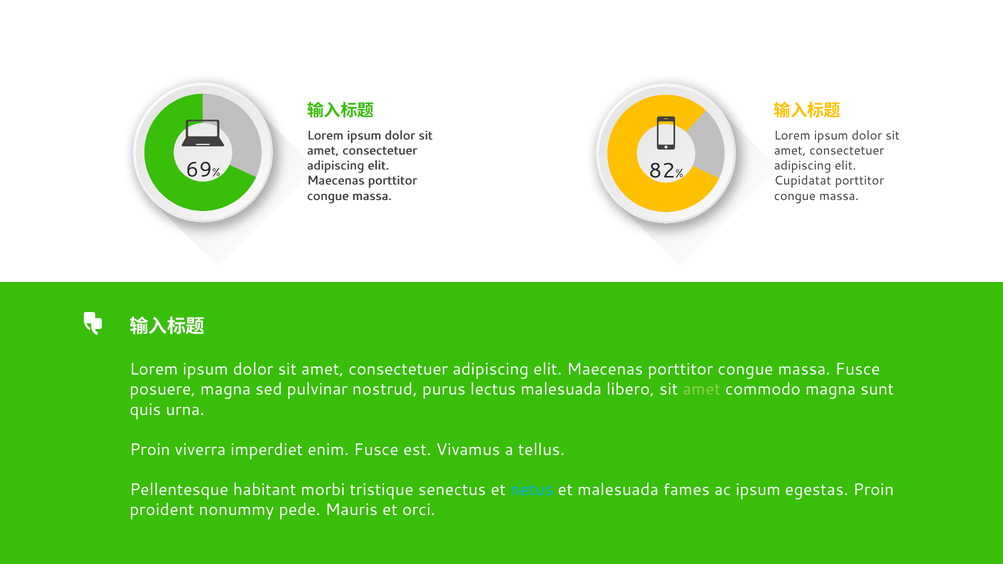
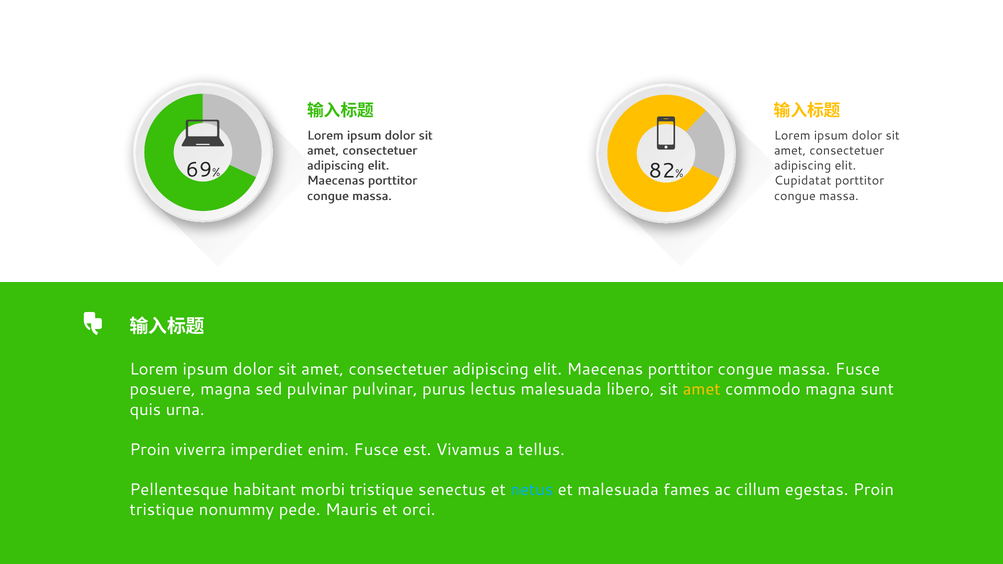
pulvinar nostrud: nostrud -> pulvinar
amet at (702, 390) colour: light green -> yellow
ac ipsum: ipsum -> cillum
proident at (162, 510): proident -> tristique
